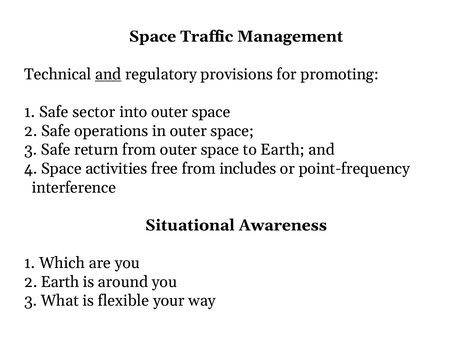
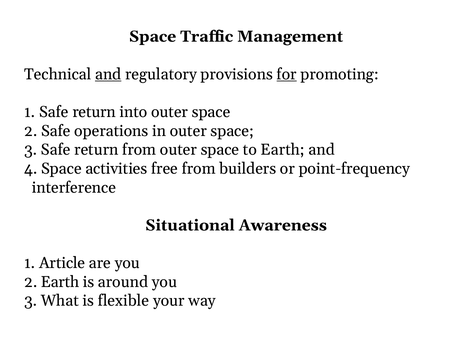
for underline: none -> present
1 Safe sector: sector -> return
includes: includes -> builders
Which: Which -> Article
